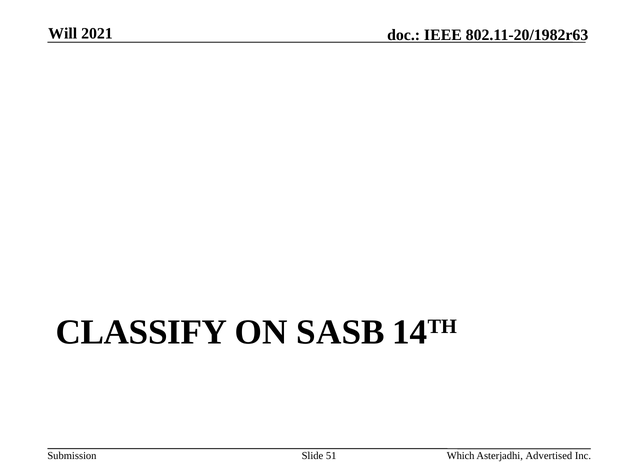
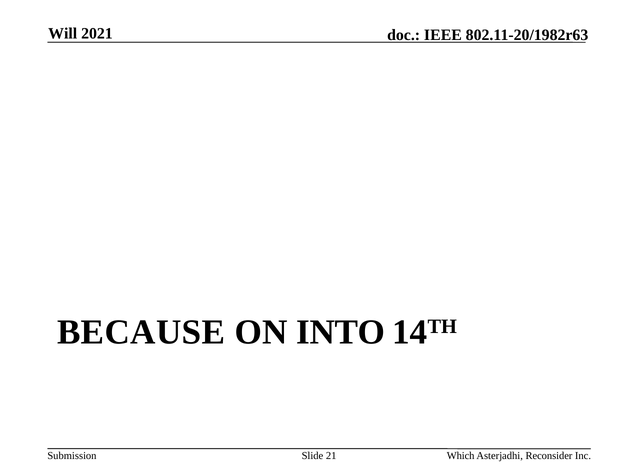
CLASSIFY: CLASSIFY -> BECAUSE
SASB: SASB -> INTO
51: 51 -> 21
Advertised: Advertised -> Reconsider
